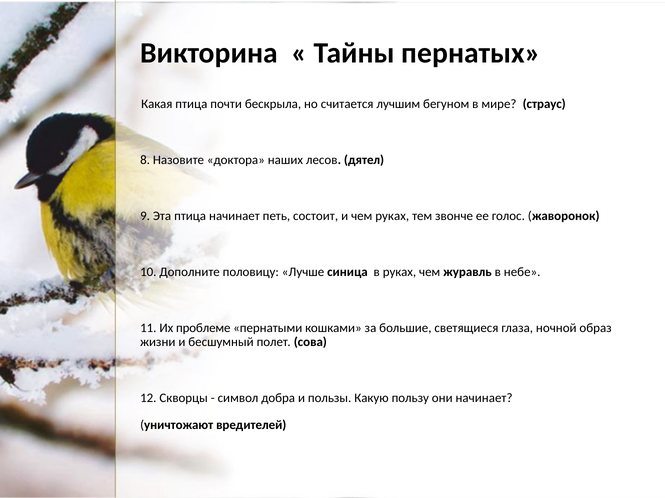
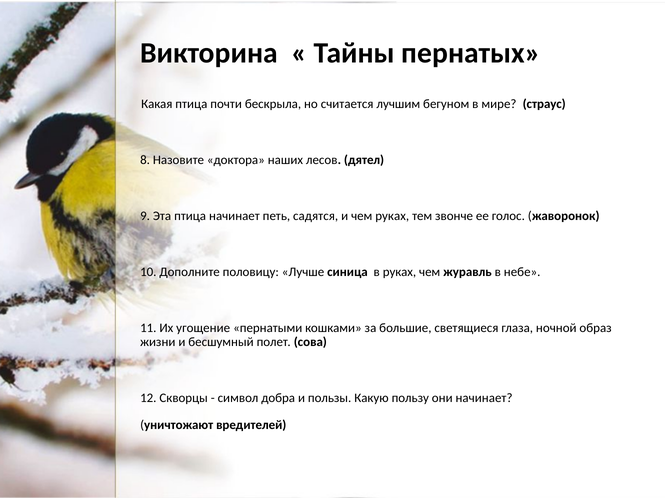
состоит: состоит -> садятся
проблеме: проблеме -> угощение
